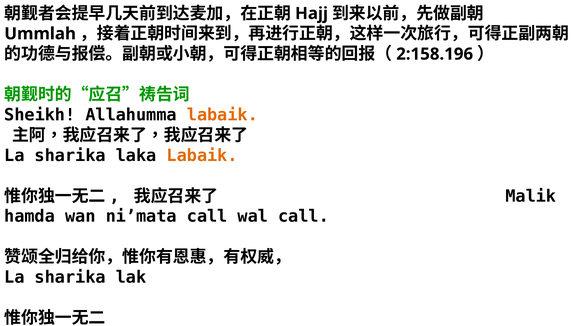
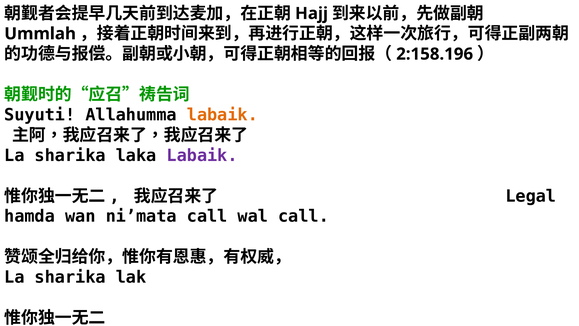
Sheikh: Sheikh -> Suyuti
Labaik at (202, 155) colour: orange -> purple
Malik: Malik -> Legal
